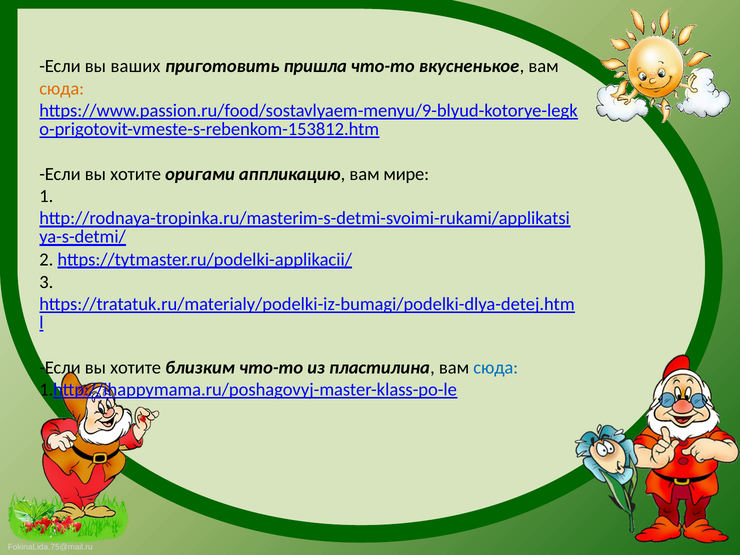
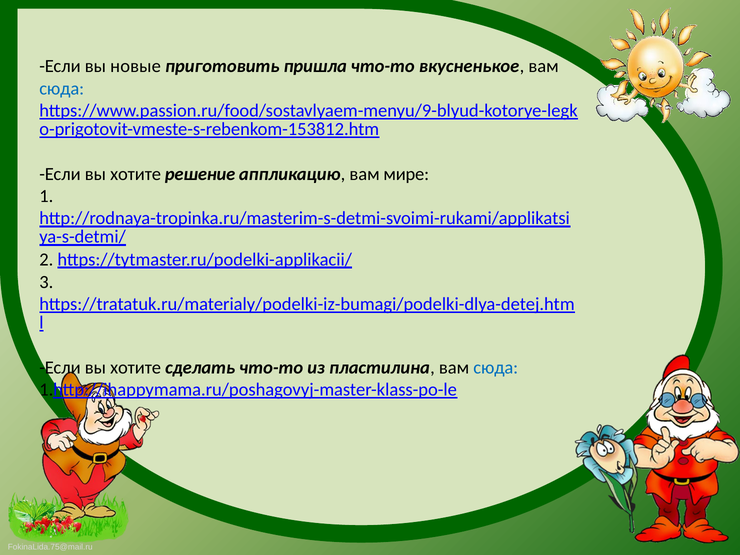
ваших: ваших -> новые
сюда at (62, 88) colour: orange -> blue
оригами: оригами -> решение
близким: близким -> сделать
